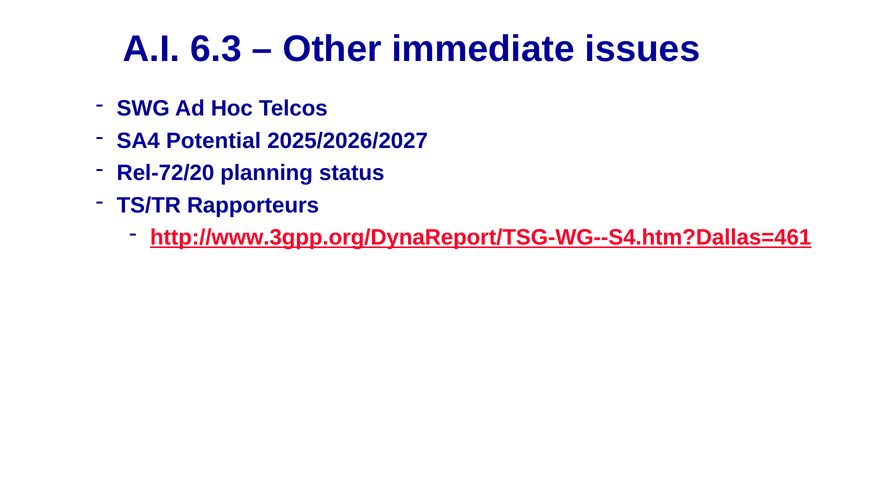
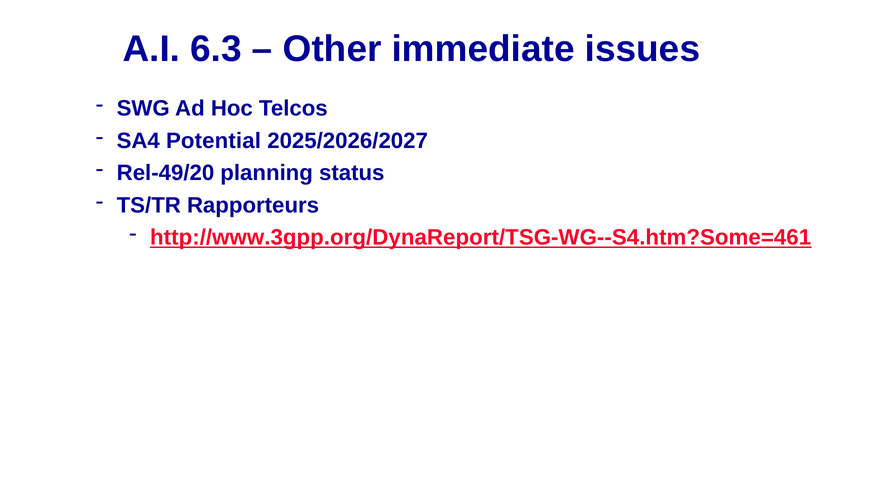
Rel-72/20: Rel-72/20 -> Rel-49/20
http://www.3gpp.org/DynaReport/TSG-WG--S4.htm?Dallas=461: http://www.3gpp.org/DynaReport/TSG-WG--S4.htm?Dallas=461 -> http://www.3gpp.org/DynaReport/TSG-WG--S4.htm?Some=461
